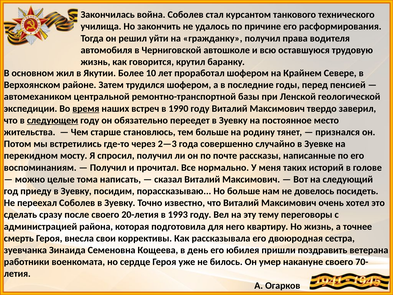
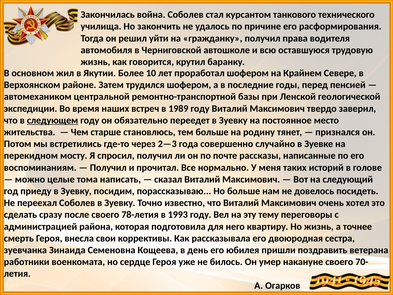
время underline: present -> none
1990: 1990 -> 1989
20-летия: 20-летия -> 78-летия
